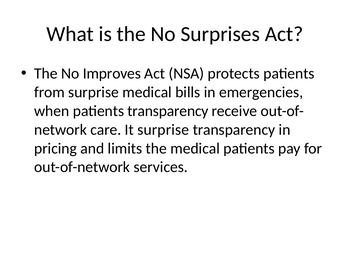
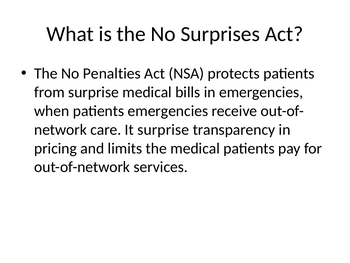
Improves: Improves -> Penalties
patients transparency: transparency -> emergencies
